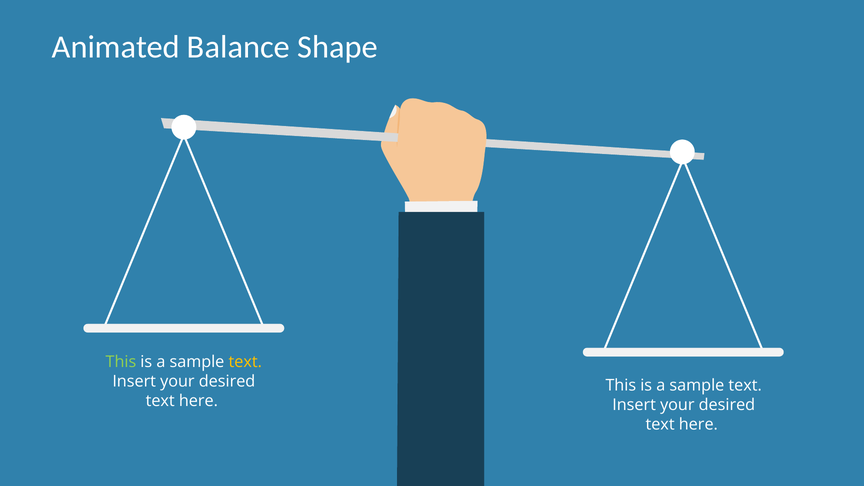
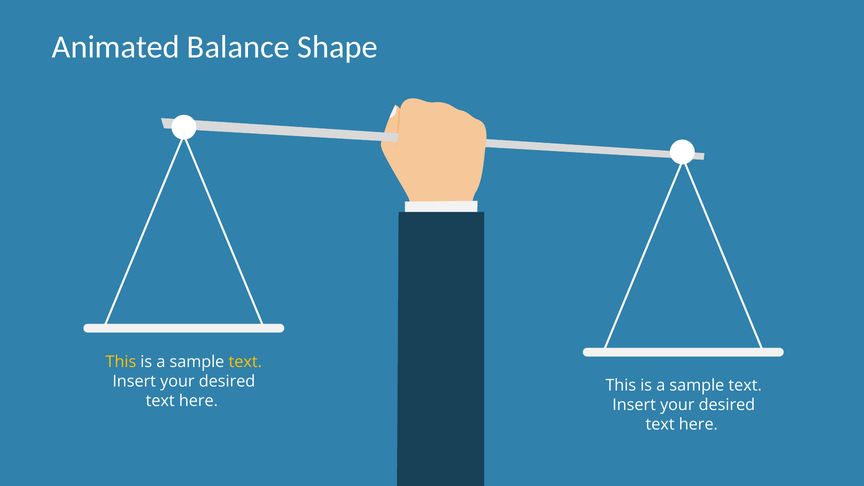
This at (121, 362) colour: light green -> yellow
